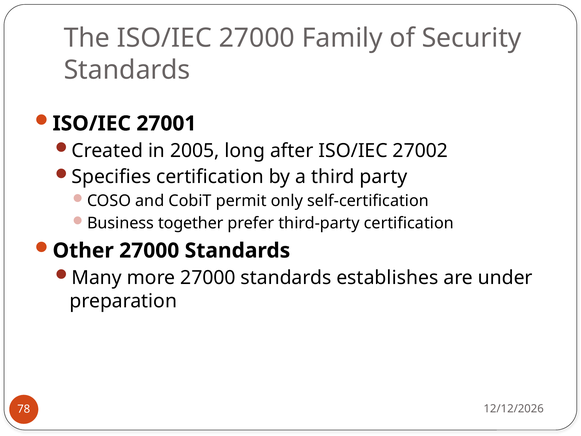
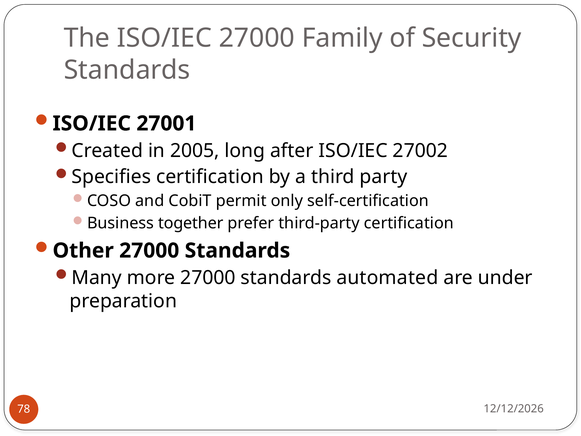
establishes: establishes -> automated
